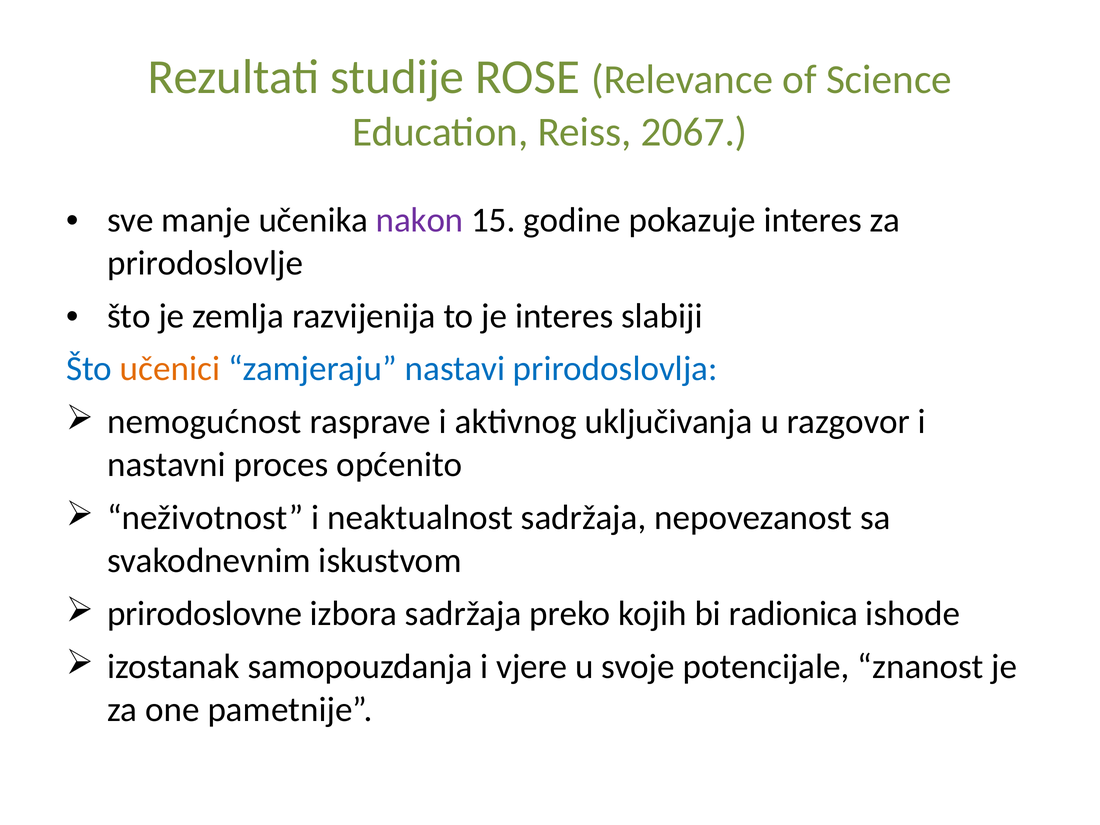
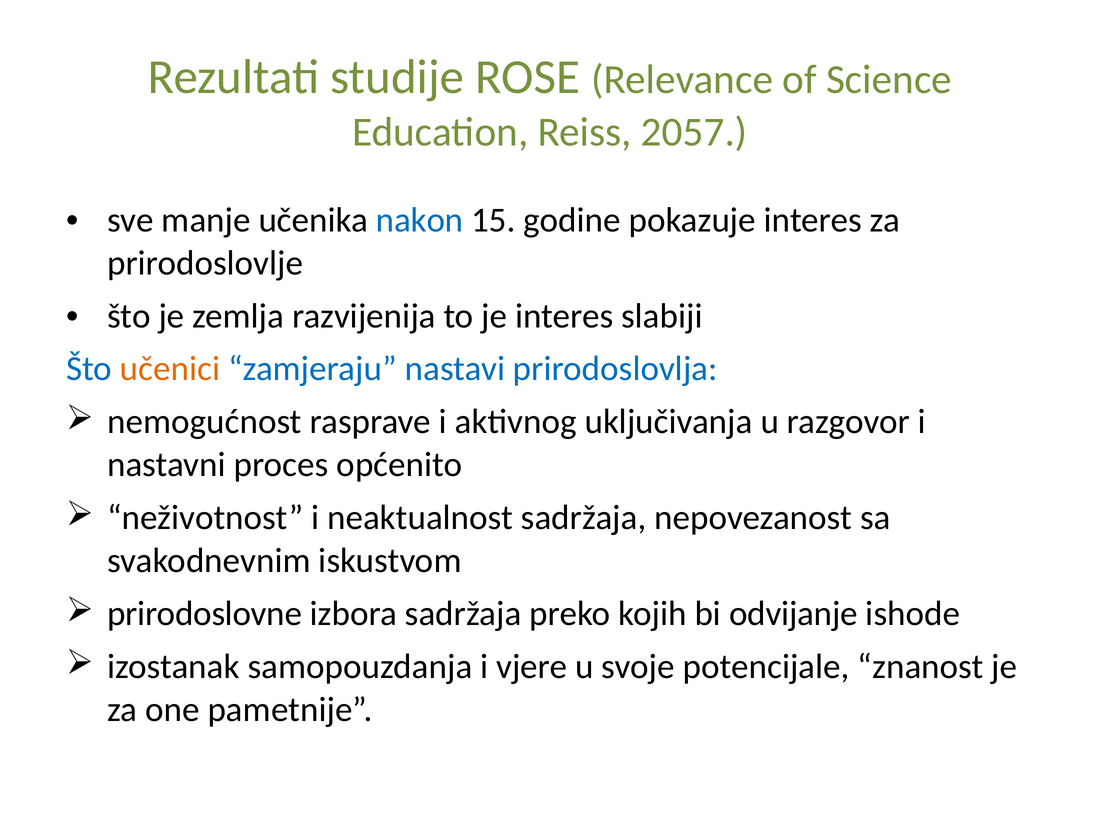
2067: 2067 -> 2057
nakon colour: purple -> blue
radionica: radionica -> odvijanje
